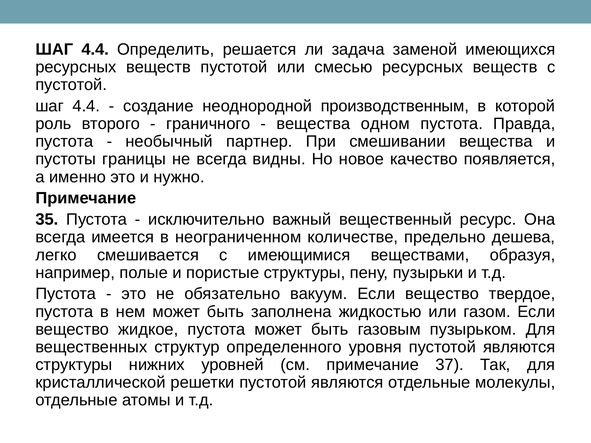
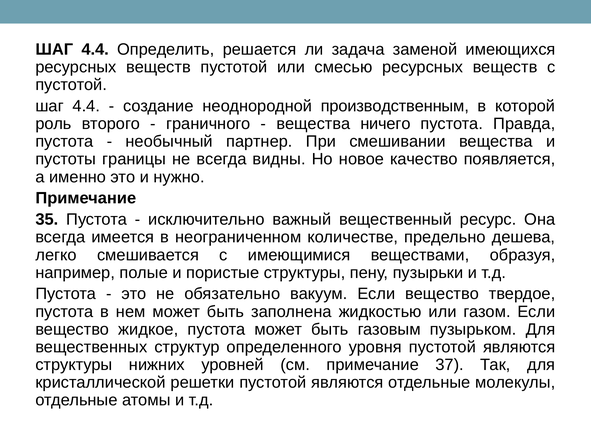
одном: одном -> ничего
